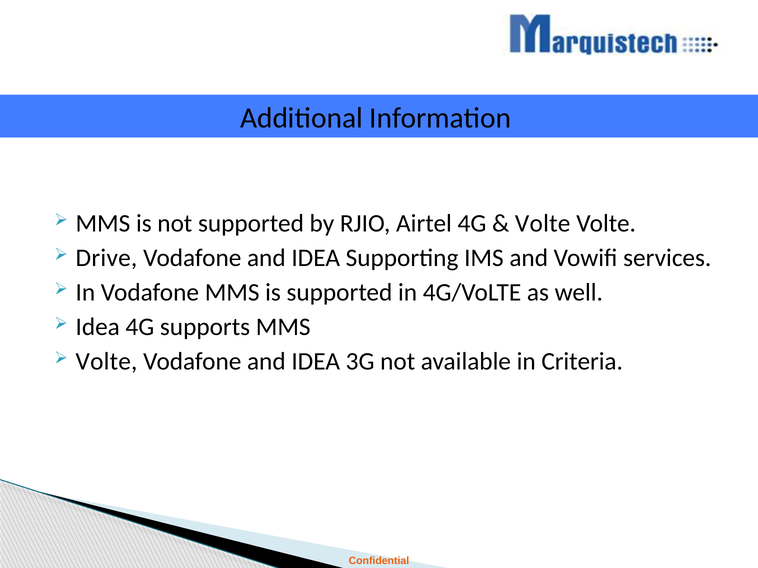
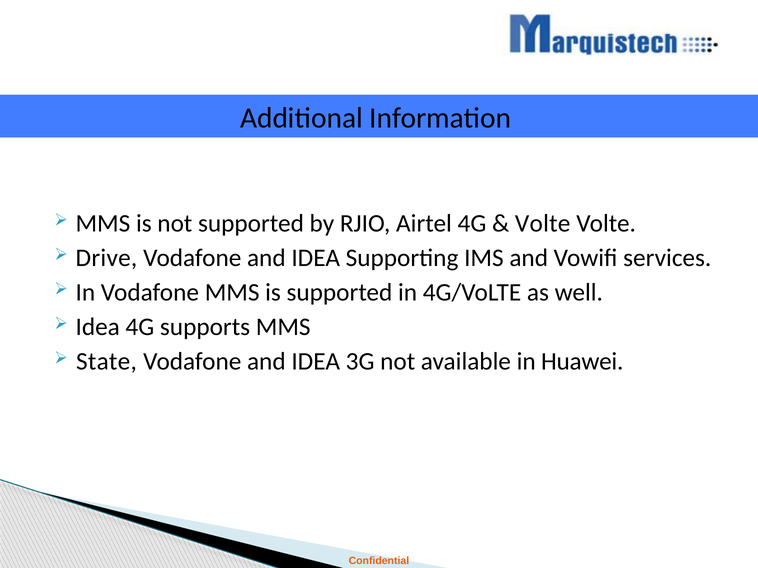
Volte at (106, 362): Volte -> State
Criteria: Criteria -> Huawei
